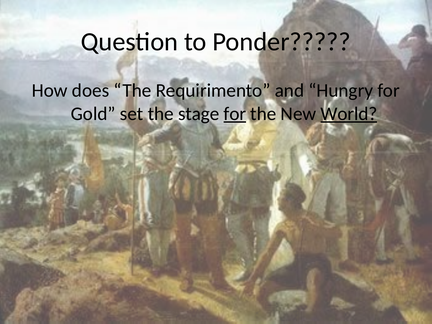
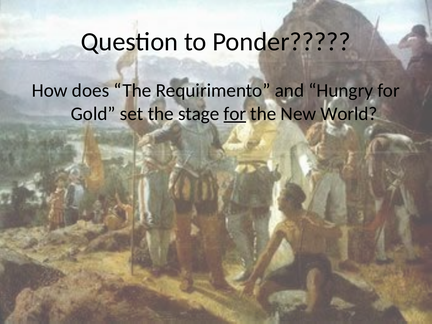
World underline: present -> none
